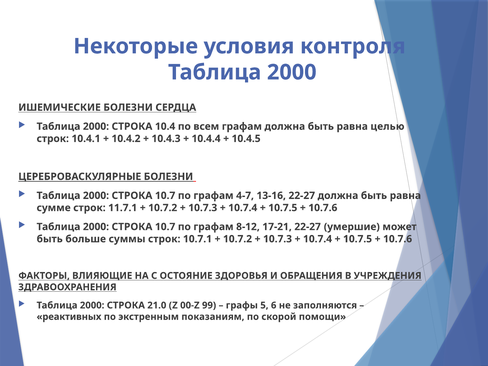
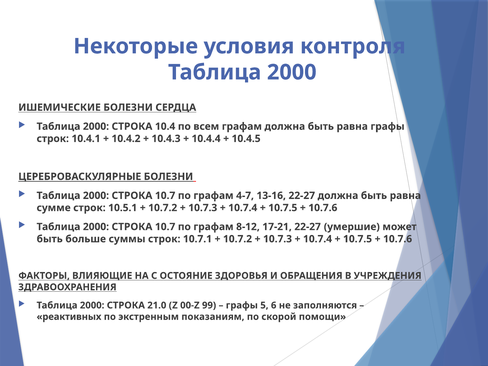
равна целью: целью -> графы
11.7.1: 11.7.1 -> 10.5.1
